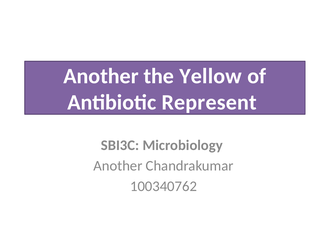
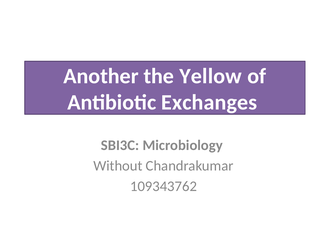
Represent: Represent -> Exchanges
Another at (118, 166): Another -> Without
100340762: 100340762 -> 109343762
